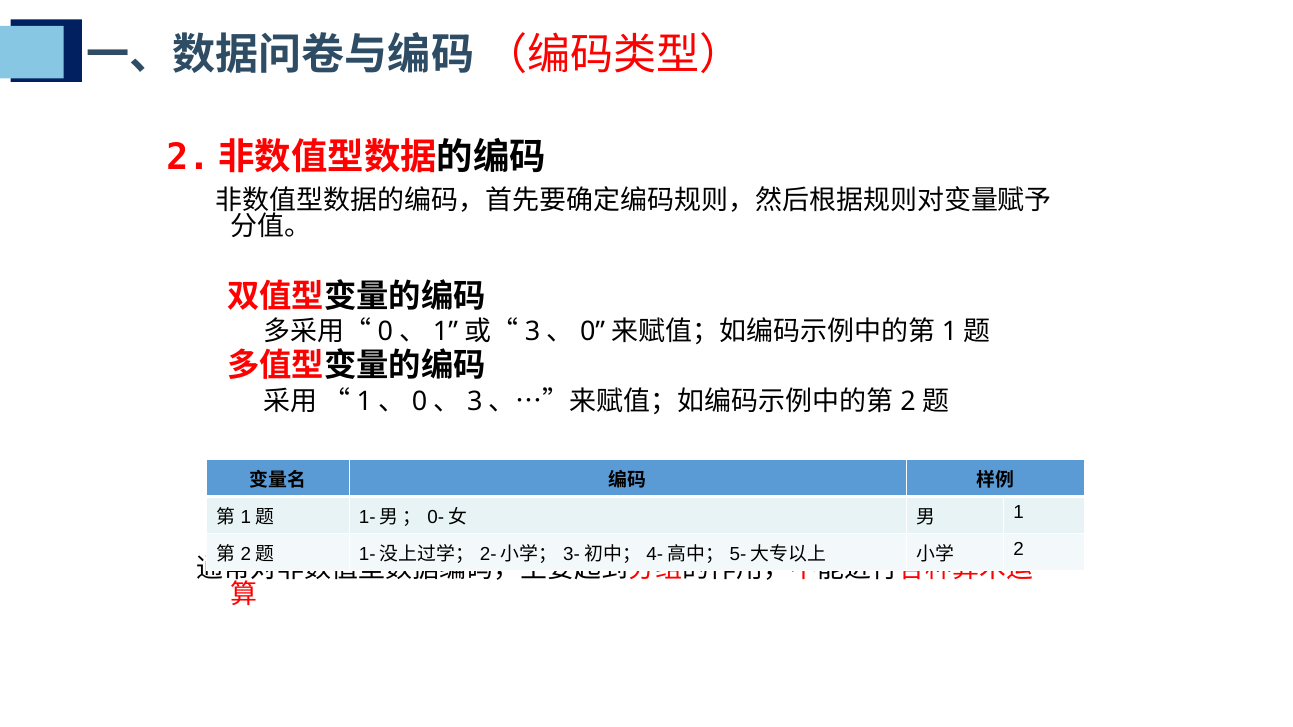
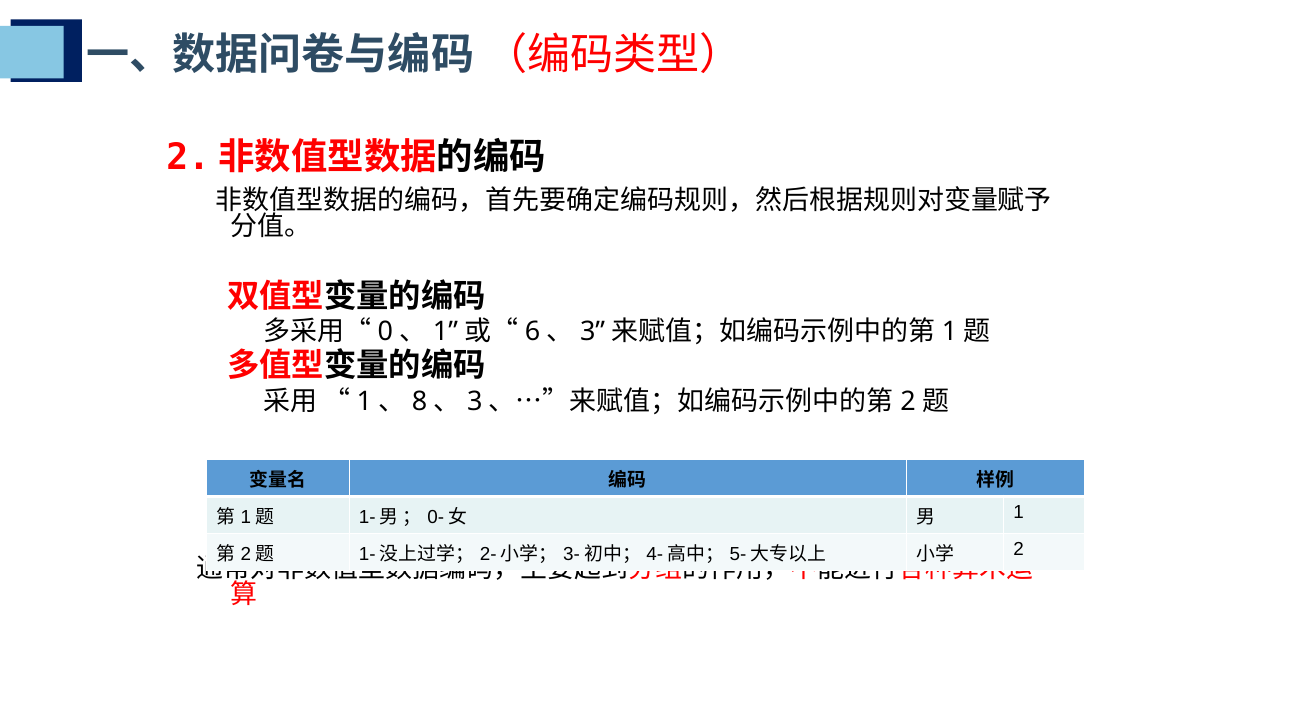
3 at (533, 332): 3 -> 6
0 at (593, 332): 0 -> 3
0 at (420, 401): 0 -> 8
